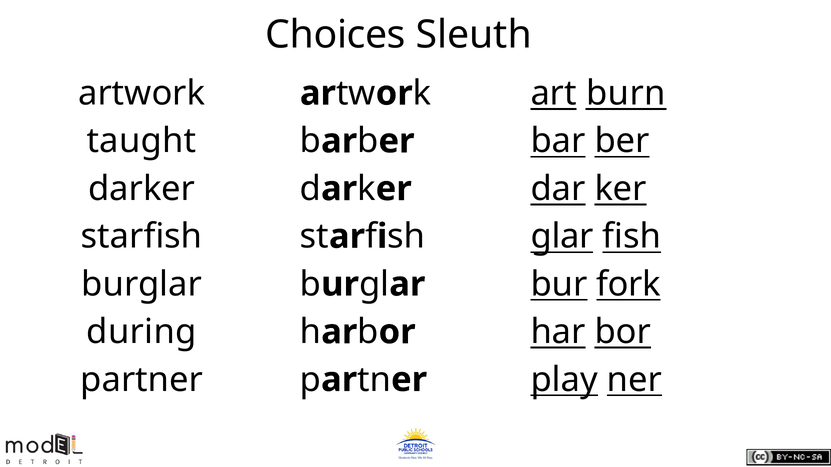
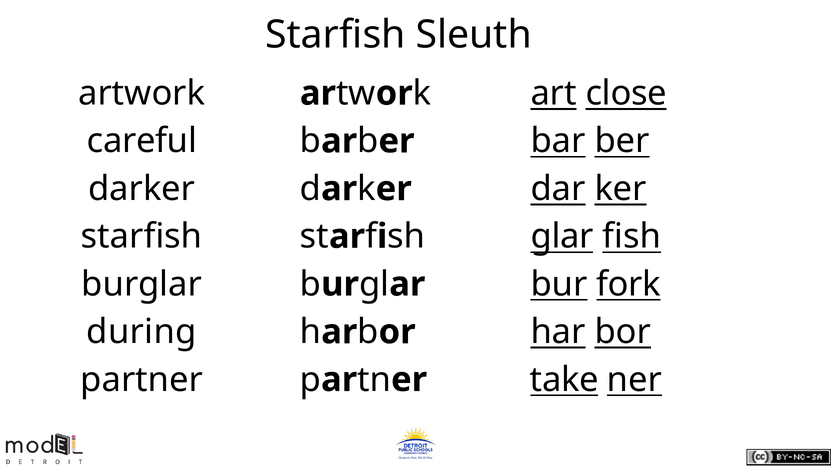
Choices at (336, 35): Choices -> Starfish
burn: burn -> close
taught: taught -> careful
play: play -> take
